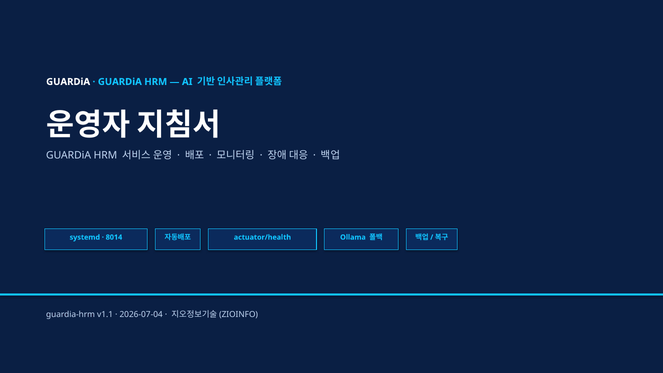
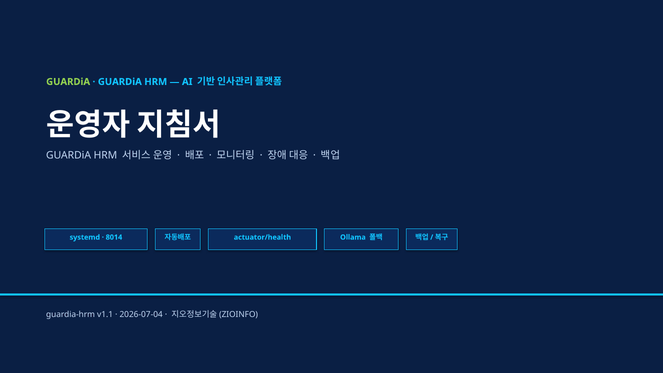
GUARDiA at (68, 82) colour: white -> light green
